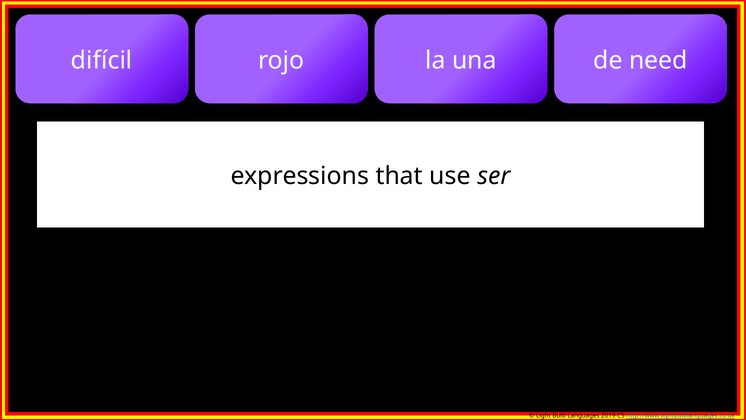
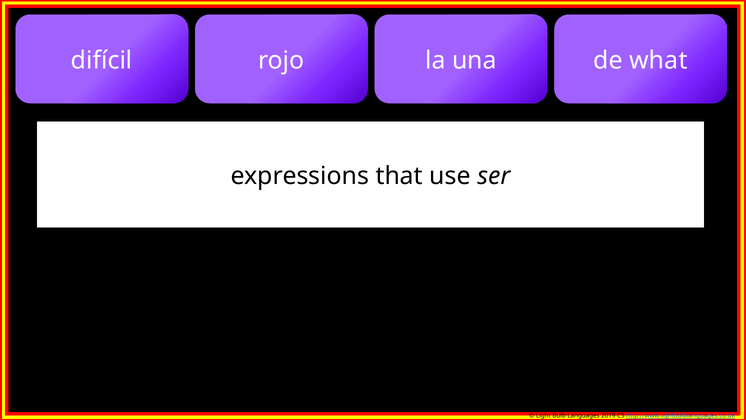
need: need -> what
